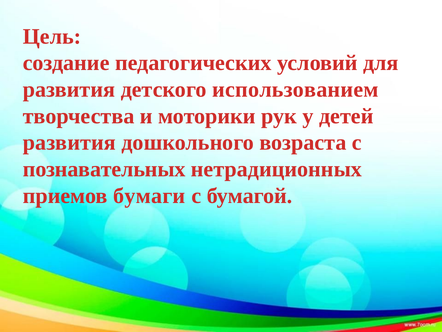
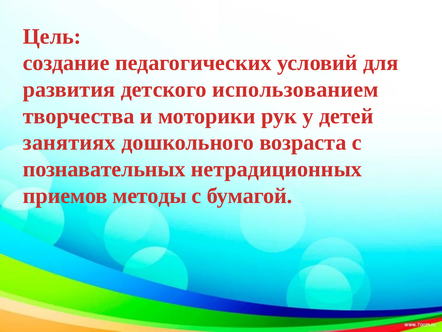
развития at (69, 142): развития -> занятиях
бумаги: бумаги -> методы
